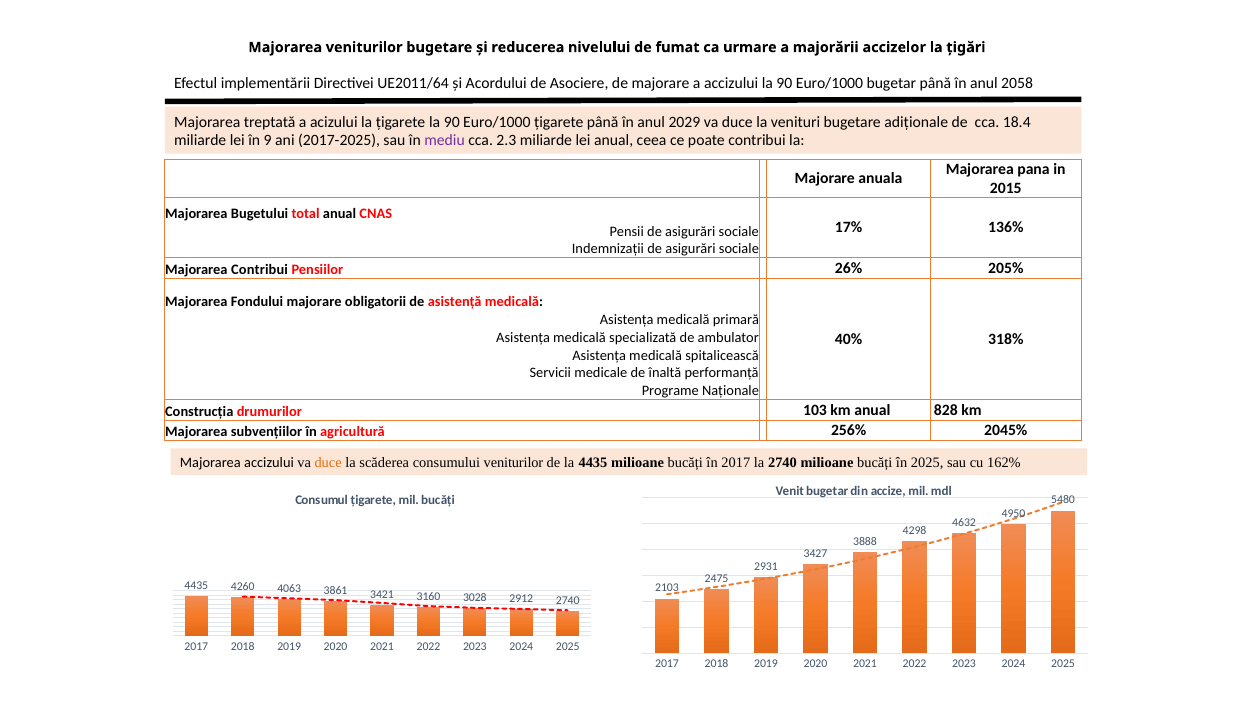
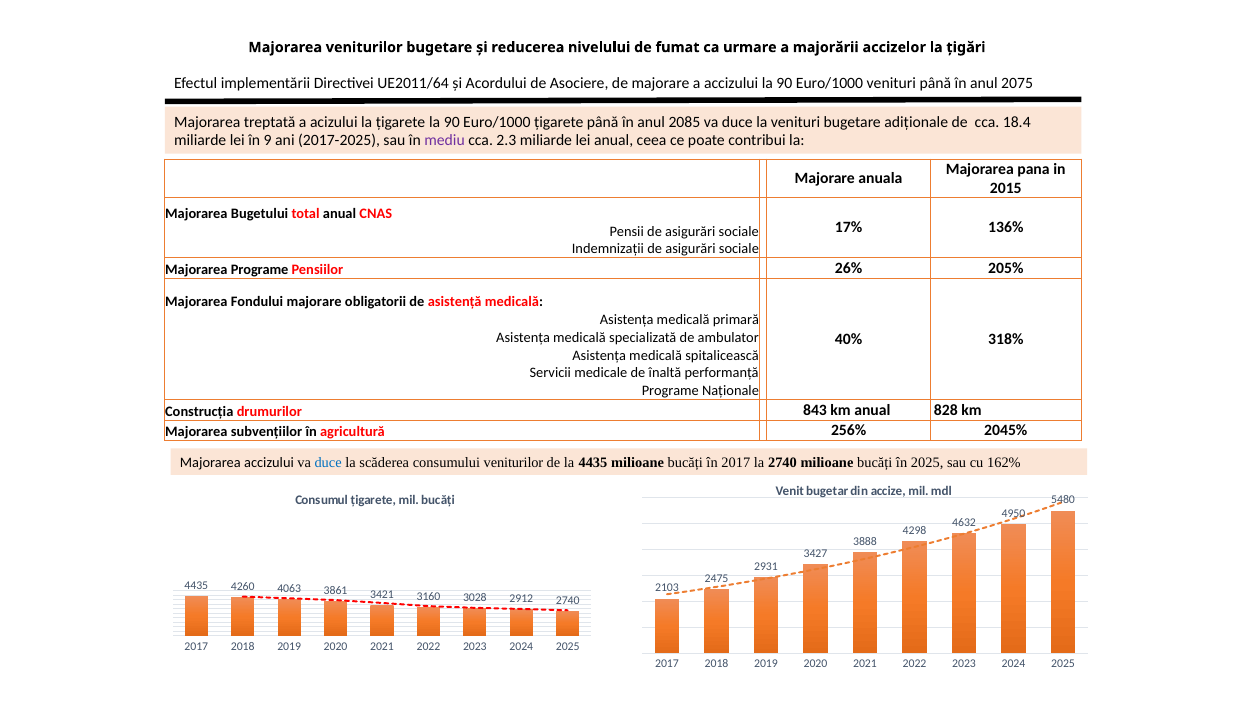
Euro/1000 bugetar: bugetar -> venituri
2058: 2058 -> 2075
2029: 2029 -> 2085
Majorarea Contribui: Contribui -> Programe
103: 103 -> 843
duce at (328, 462) colour: orange -> blue
